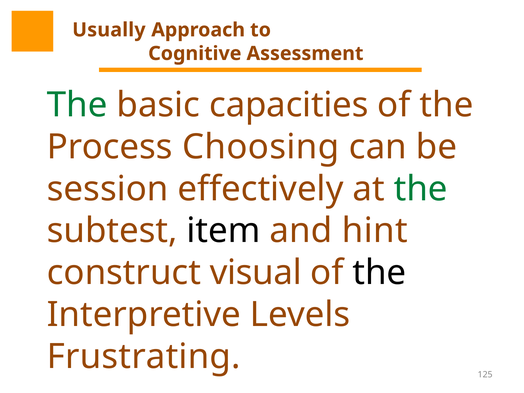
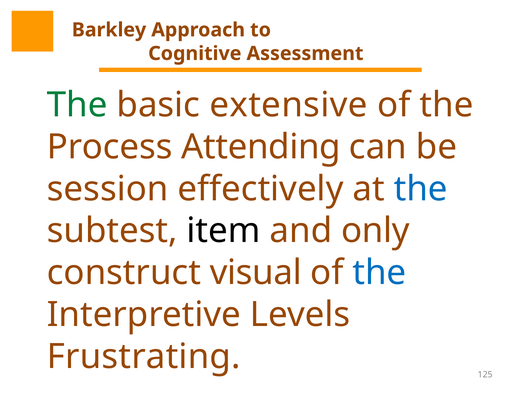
Usually: Usually -> Barkley
capacities: capacities -> extensive
Choosing: Choosing -> Attending
the at (421, 189) colour: green -> blue
hint: hint -> only
the at (379, 273) colour: black -> blue
